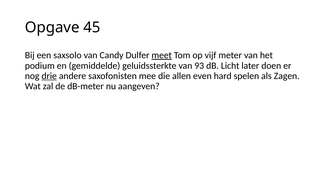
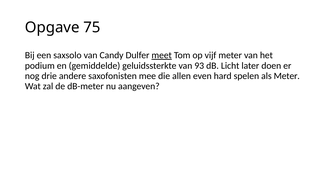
45: 45 -> 75
drie underline: present -> none
als Zagen: Zagen -> Meter
